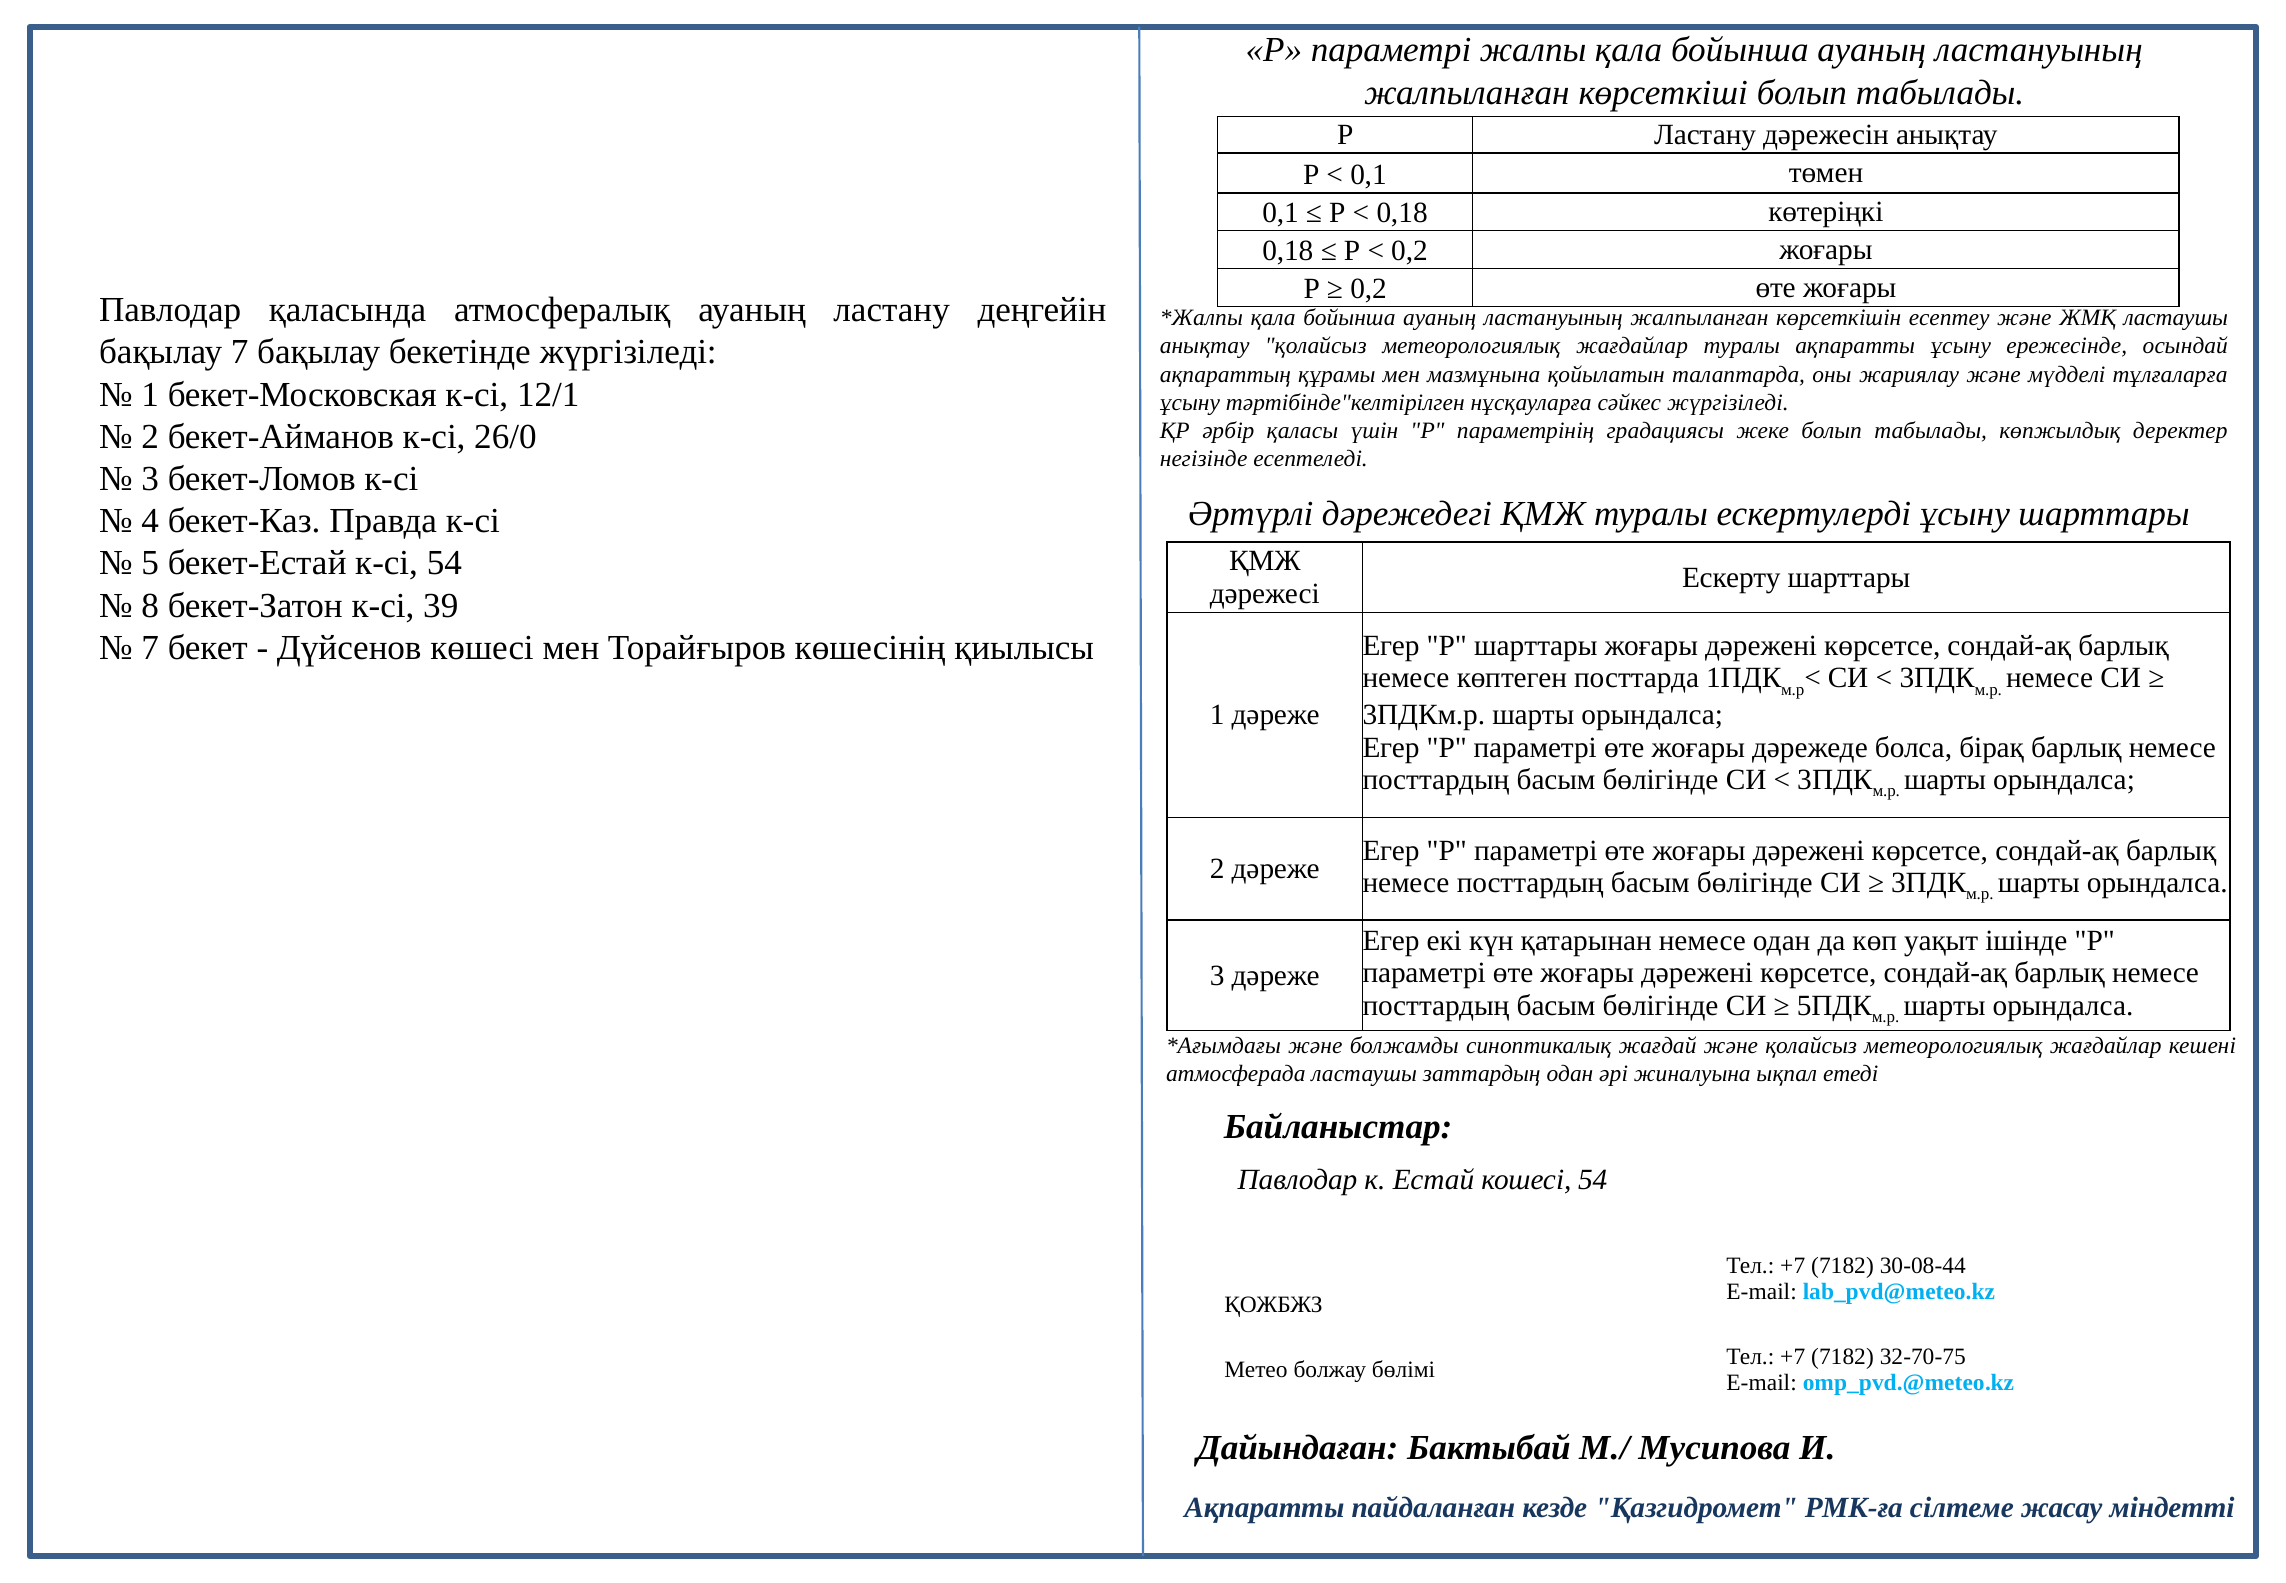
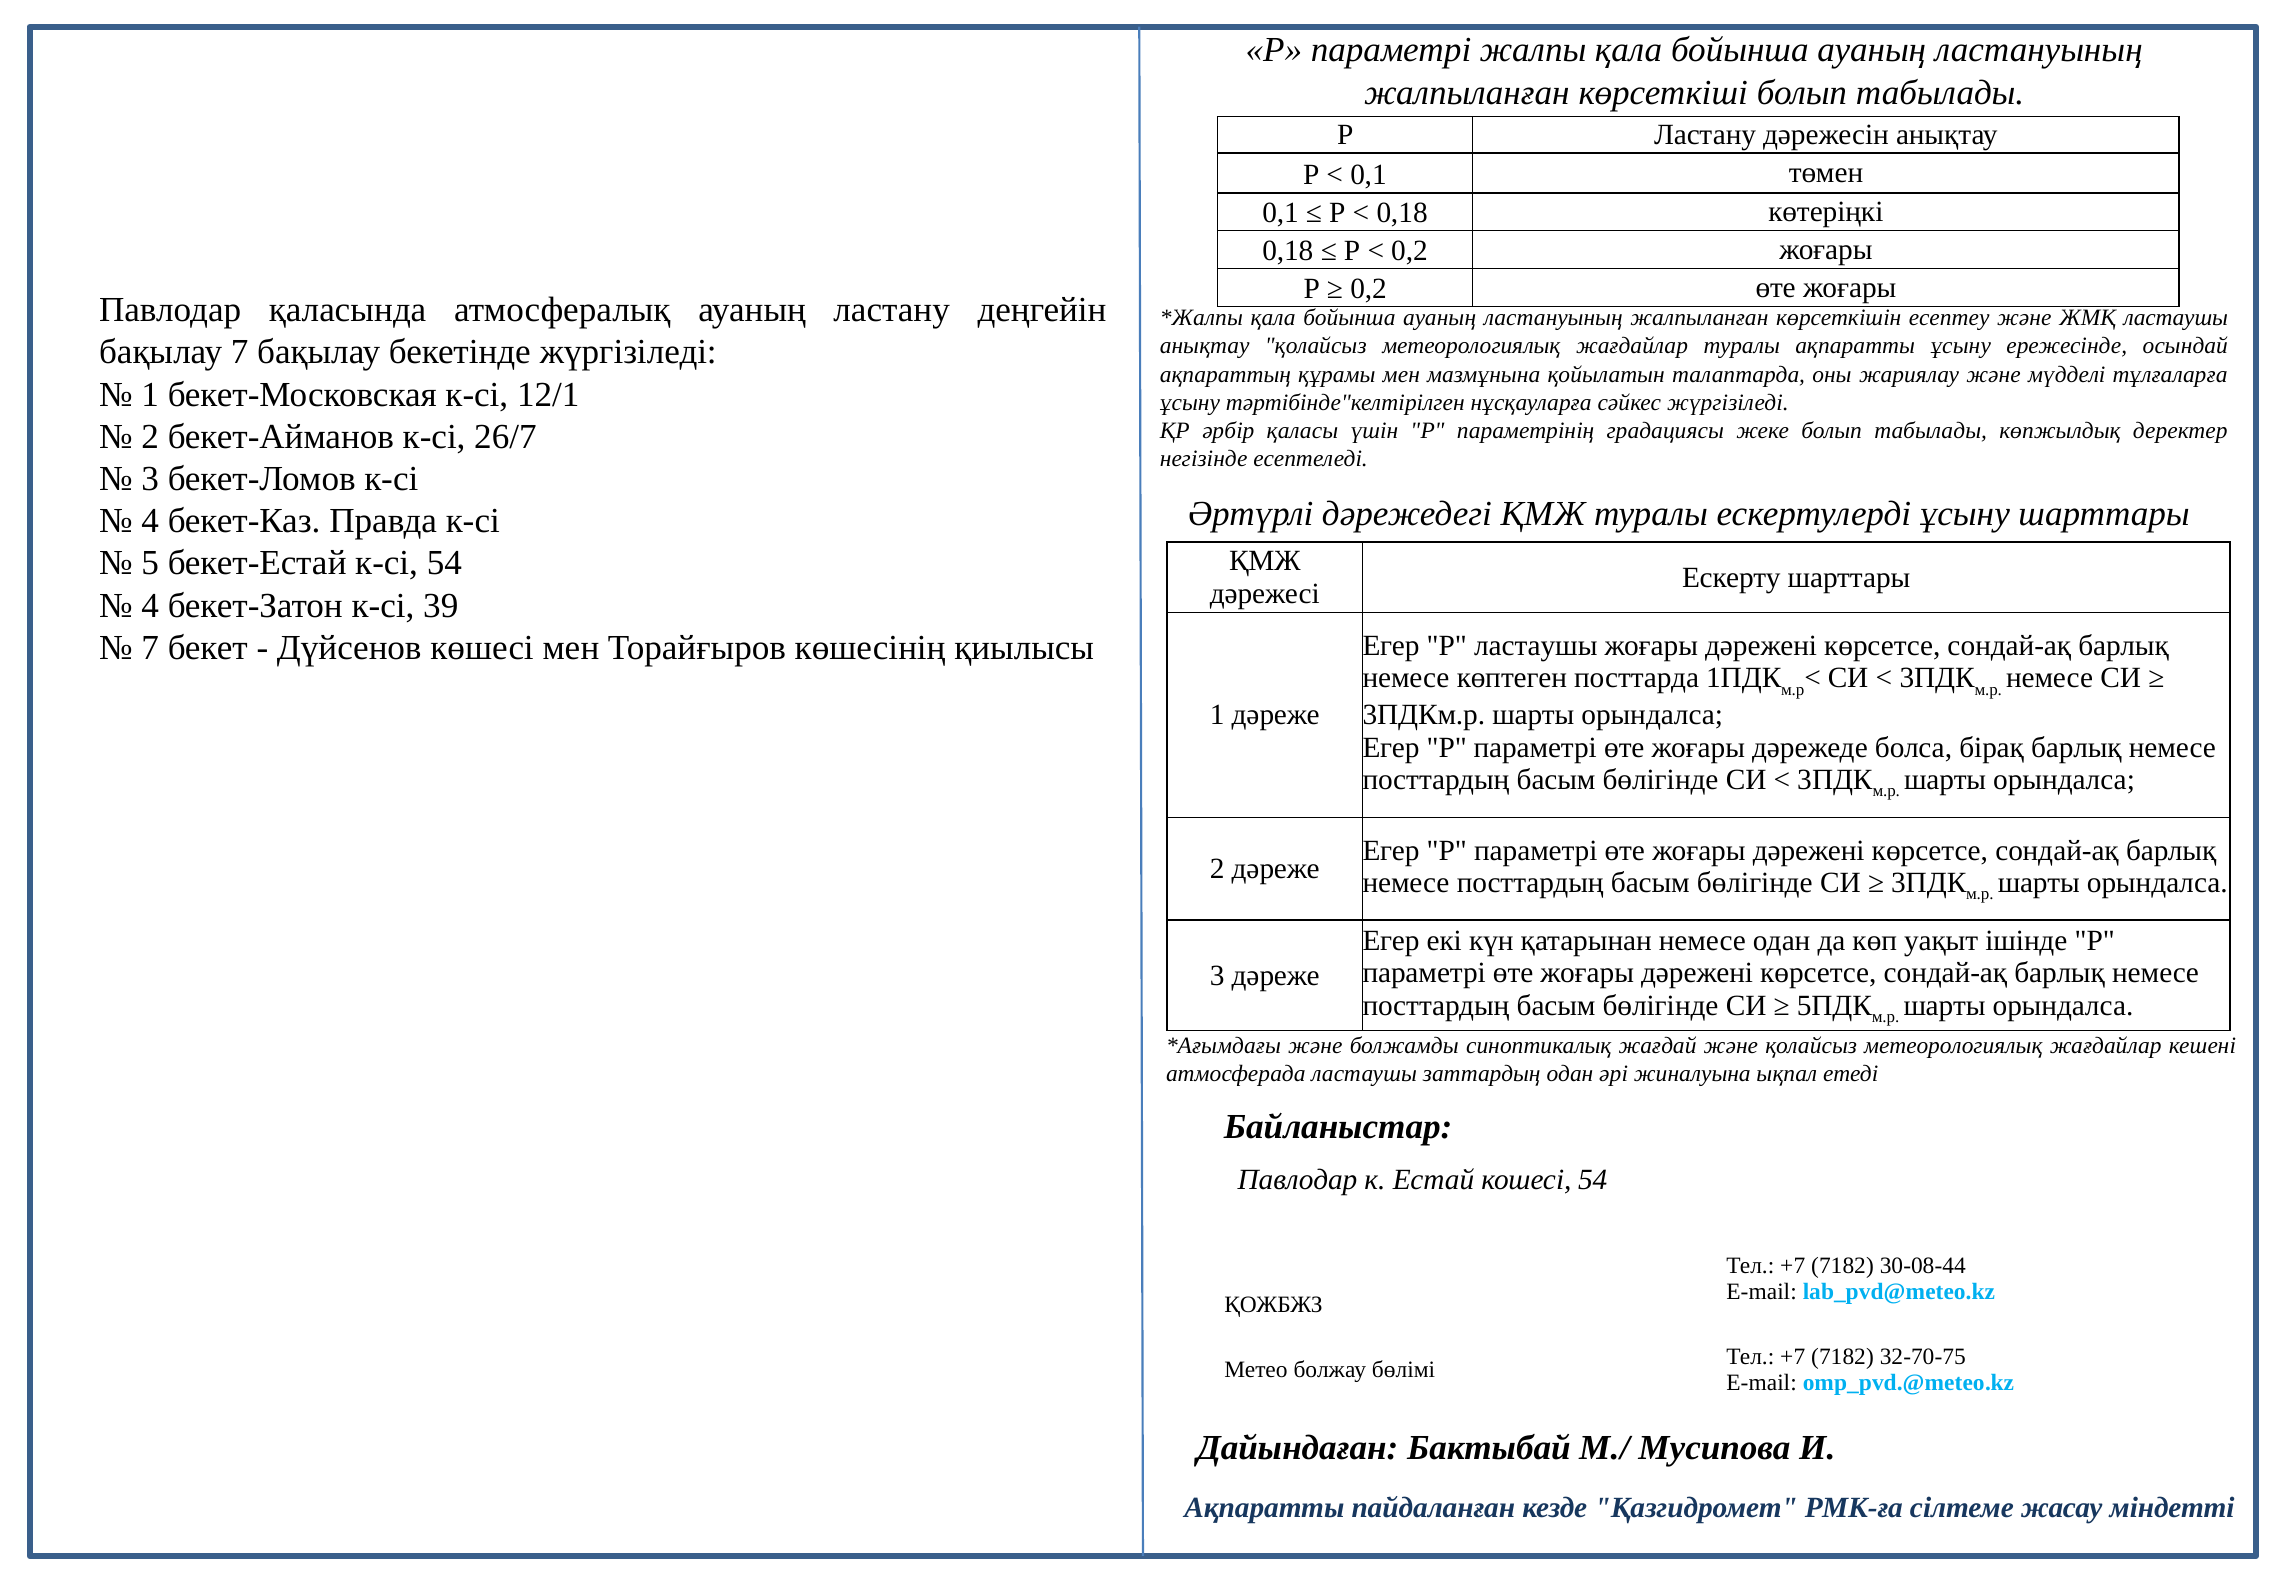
26/0: 26/0 -> 26/7
8 at (150, 605): 8 -> 4
Р шарттары: шарттары -> ластаушы
